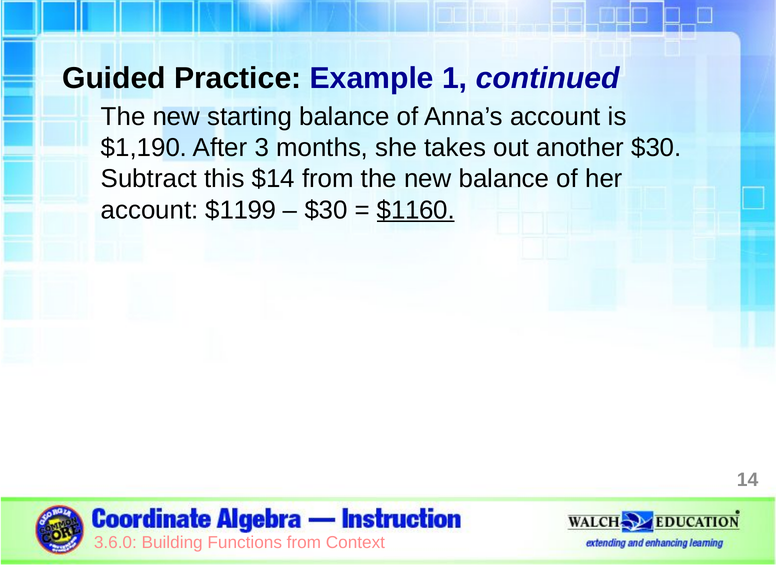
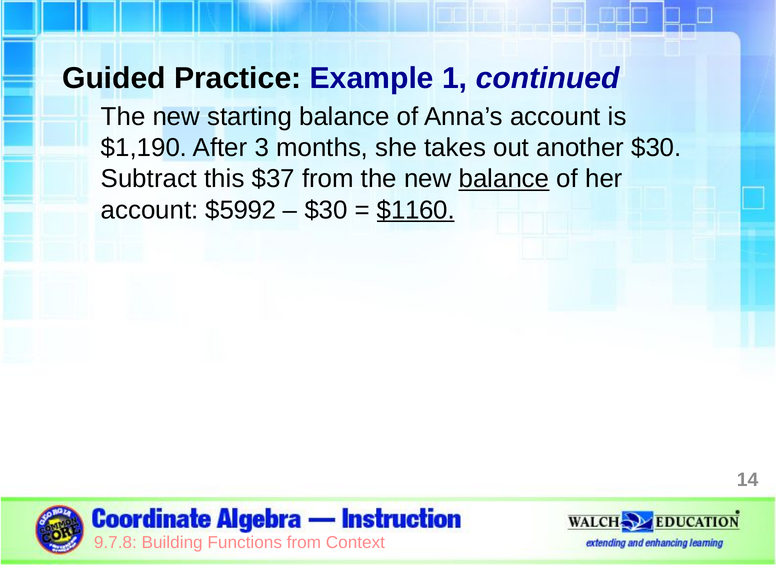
$14: $14 -> $37
balance at (504, 179) underline: none -> present
$1199: $1199 -> $5992
3.6.0: 3.6.0 -> 9.7.8
